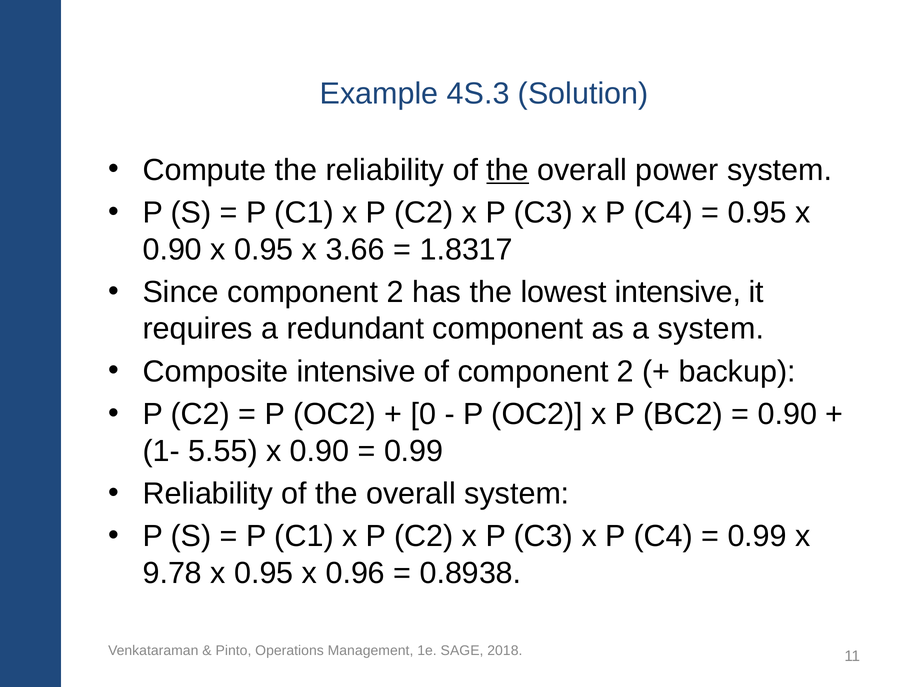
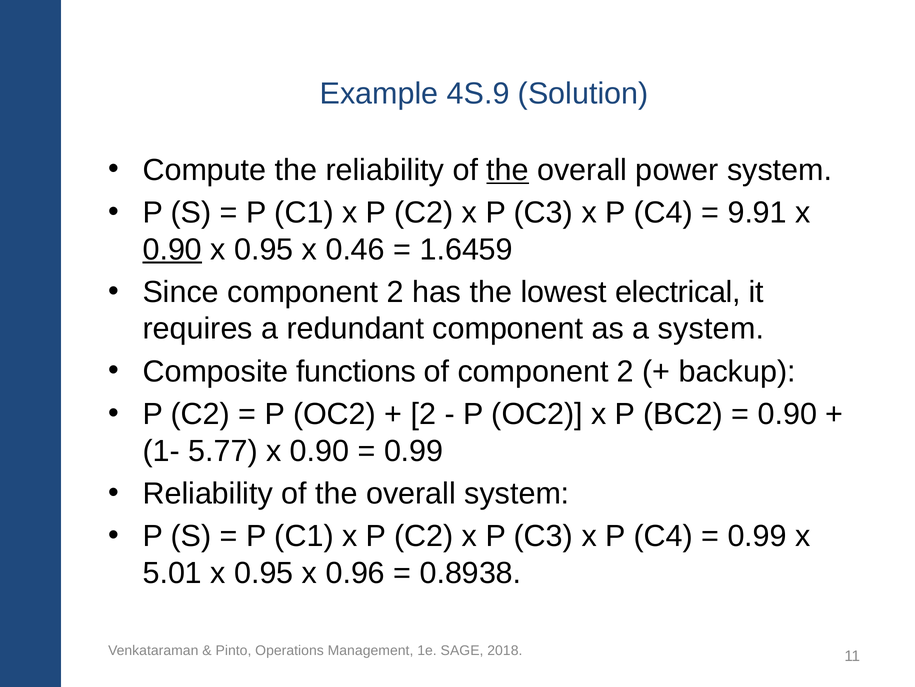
4S.3: 4S.3 -> 4S.9
0.95 at (757, 213): 0.95 -> 9.91
0.90 at (172, 249) underline: none -> present
3.66: 3.66 -> 0.46
1.8317: 1.8317 -> 1.6459
lowest intensive: intensive -> electrical
Composite intensive: intensive -> functions
0 at (423, 414): 0 -> 2
5.55: 5.55 -> 5.77
9.78: 9.78 -> 5.01
